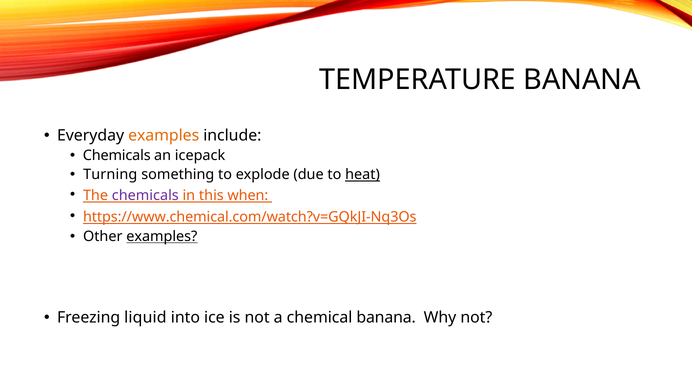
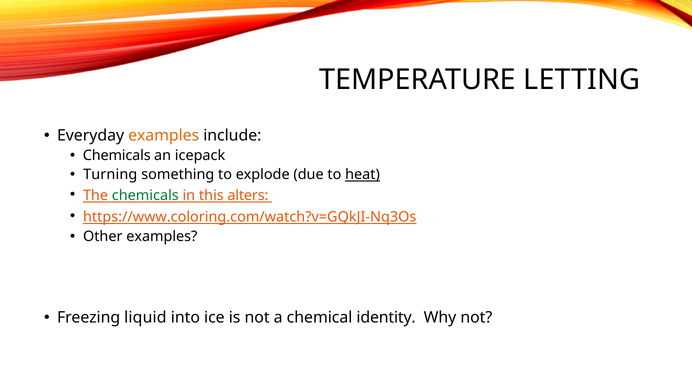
TEMPERATURE BANANA: BANANA -> LETTING
chemicals at (145, 196) colour: purple -> green
when: when -> alters
https://www.chemical.com/watch?v=GQkJI-Nq3Os: https://www.chemical.com/watch?v=GQkJI-Nq3Os -> https://www.coloring.com/watch?v=GQkJI-Nq3Os
examples at (162, 237) underline: present -> none
chemical banana: banana -> identity
